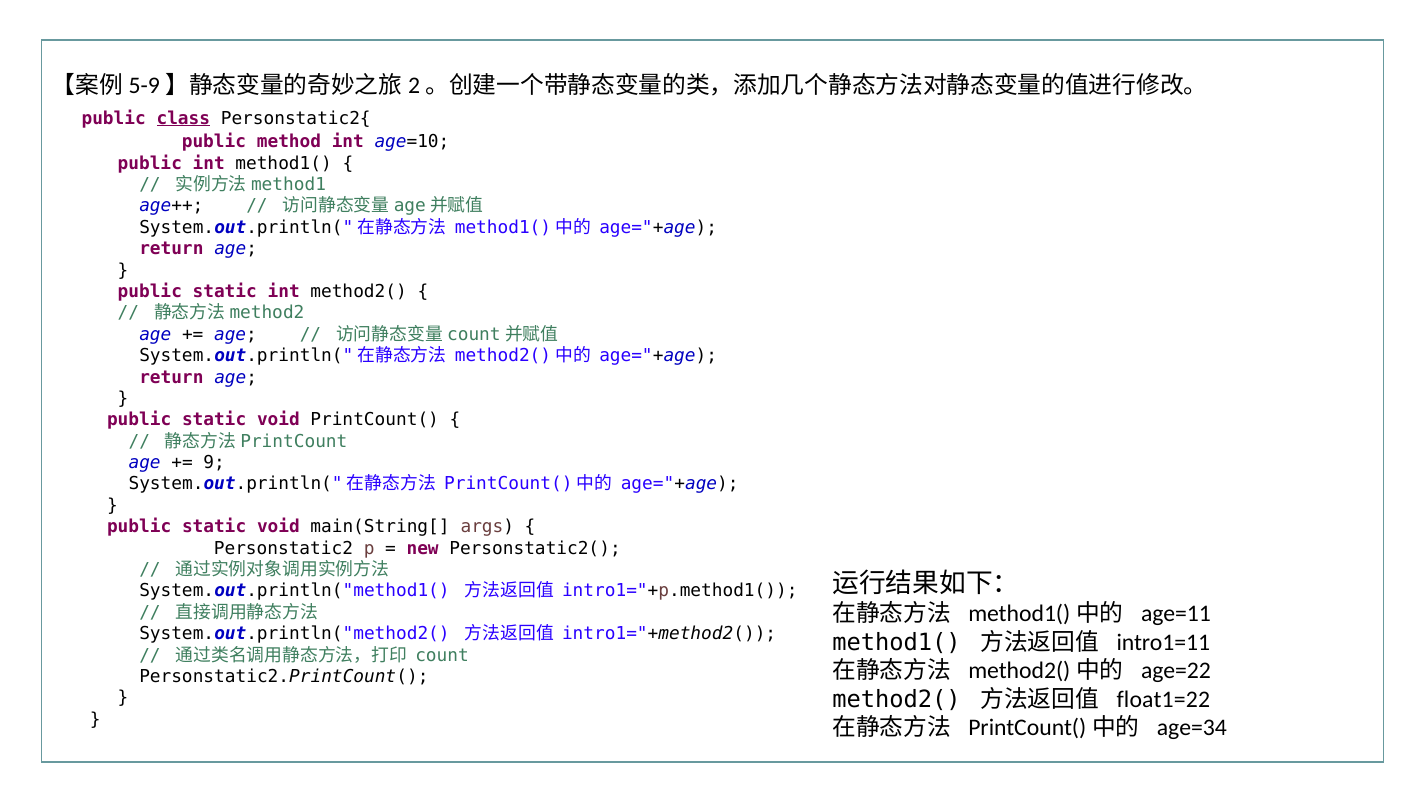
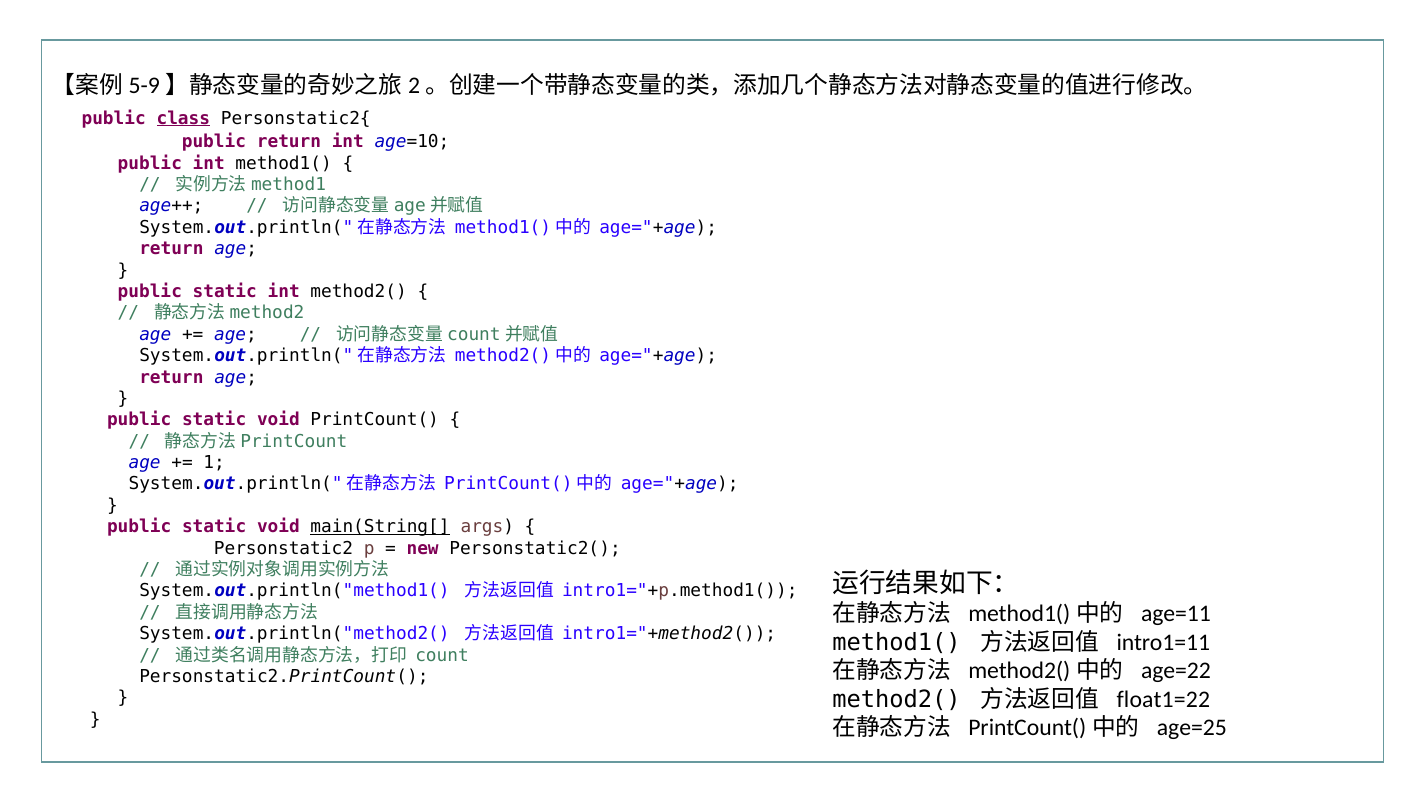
public method: method -> return
9: 9 -> 1
main(String[ underline: none -> present
age=34: age=34 -> age=25
